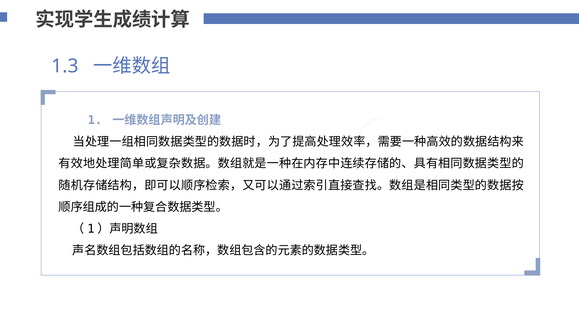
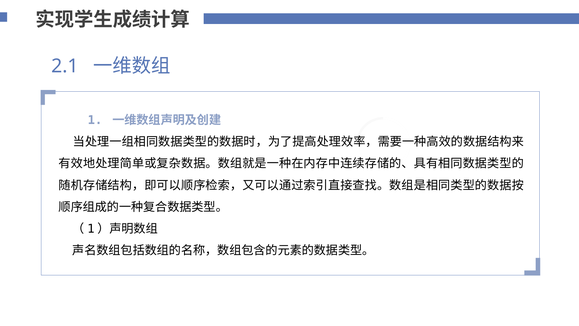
1.3: 1.3 -> 2.1
